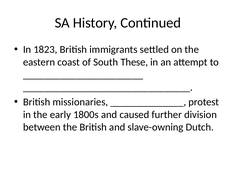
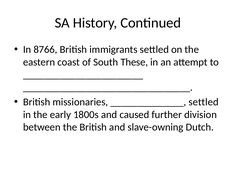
1823: 1823 -> 8766
protest at (204, 102): protest -> settled
